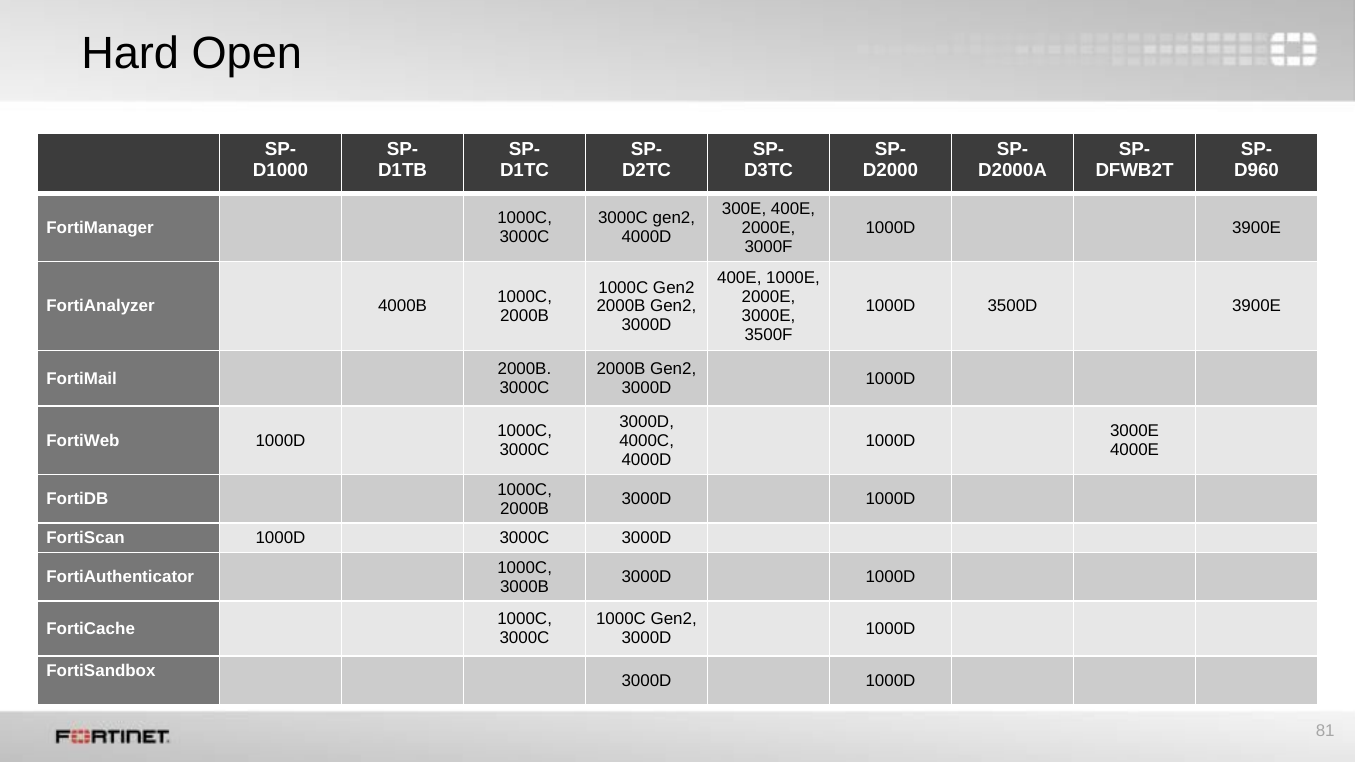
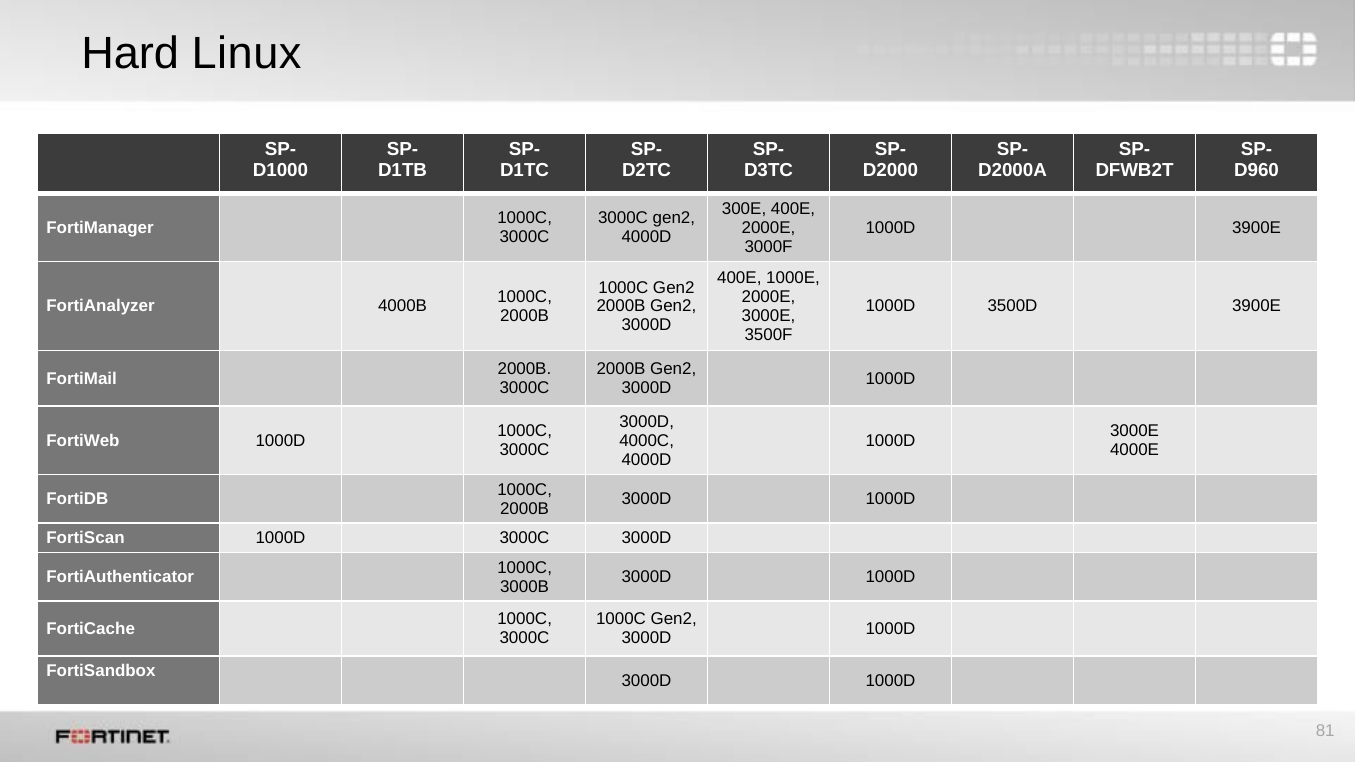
Open: Open -> Linux
